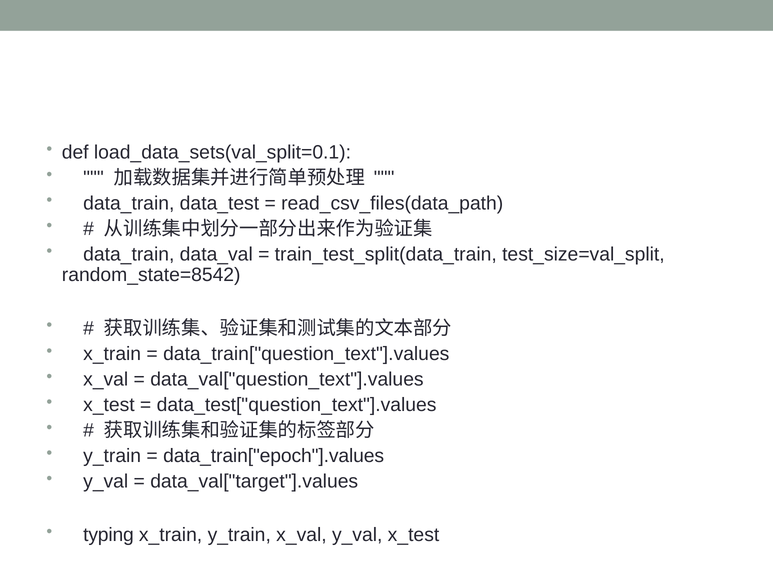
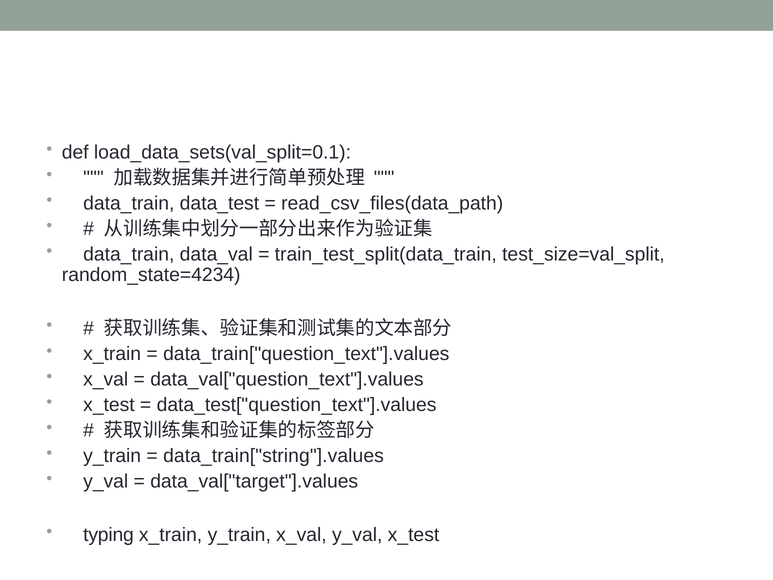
random_state=8542: random_state=8542 -> random_state=4234
data_train["epoch"].values: data_train["epoch"].values -> data_train["string"].values
